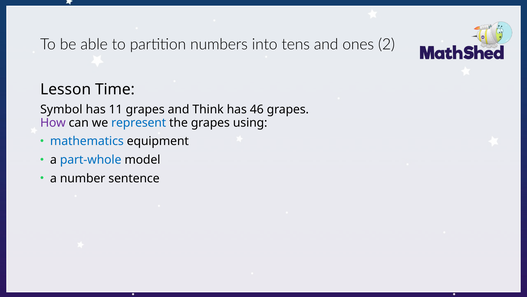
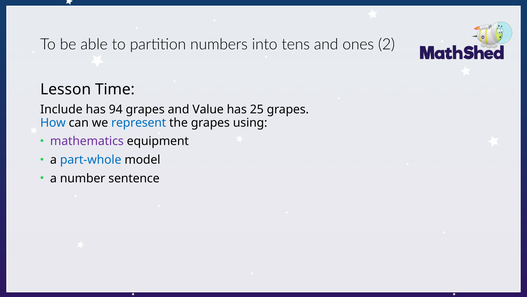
Symbol: Symbol -> Include
11: 11 -> 94
Think: Think -> Value
46: 46 -> 25
How colour: purple -> blue
mathematics colour: blue -> purple
